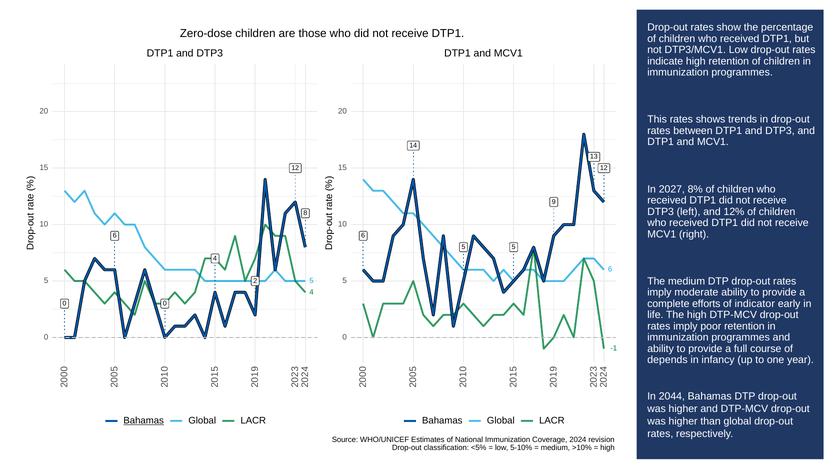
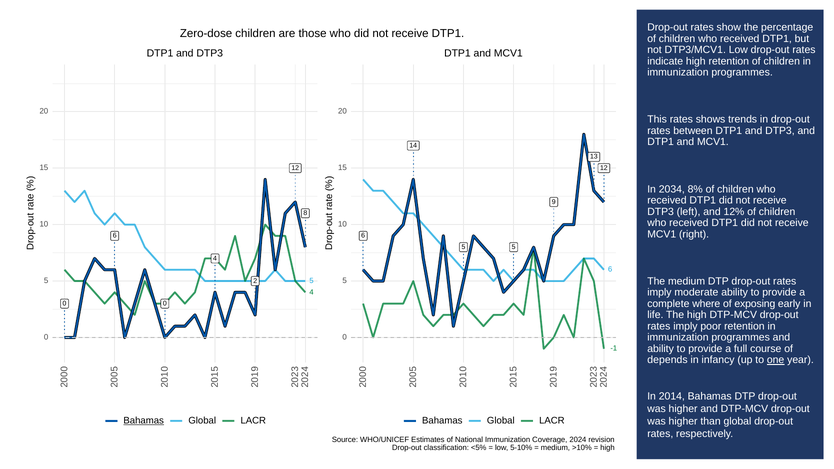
2027: 2027 -> 2034
efforts: efforts -> where
indicator: indicator -> exposing
one underline: none -> present
2044: 2044 -> 2014
